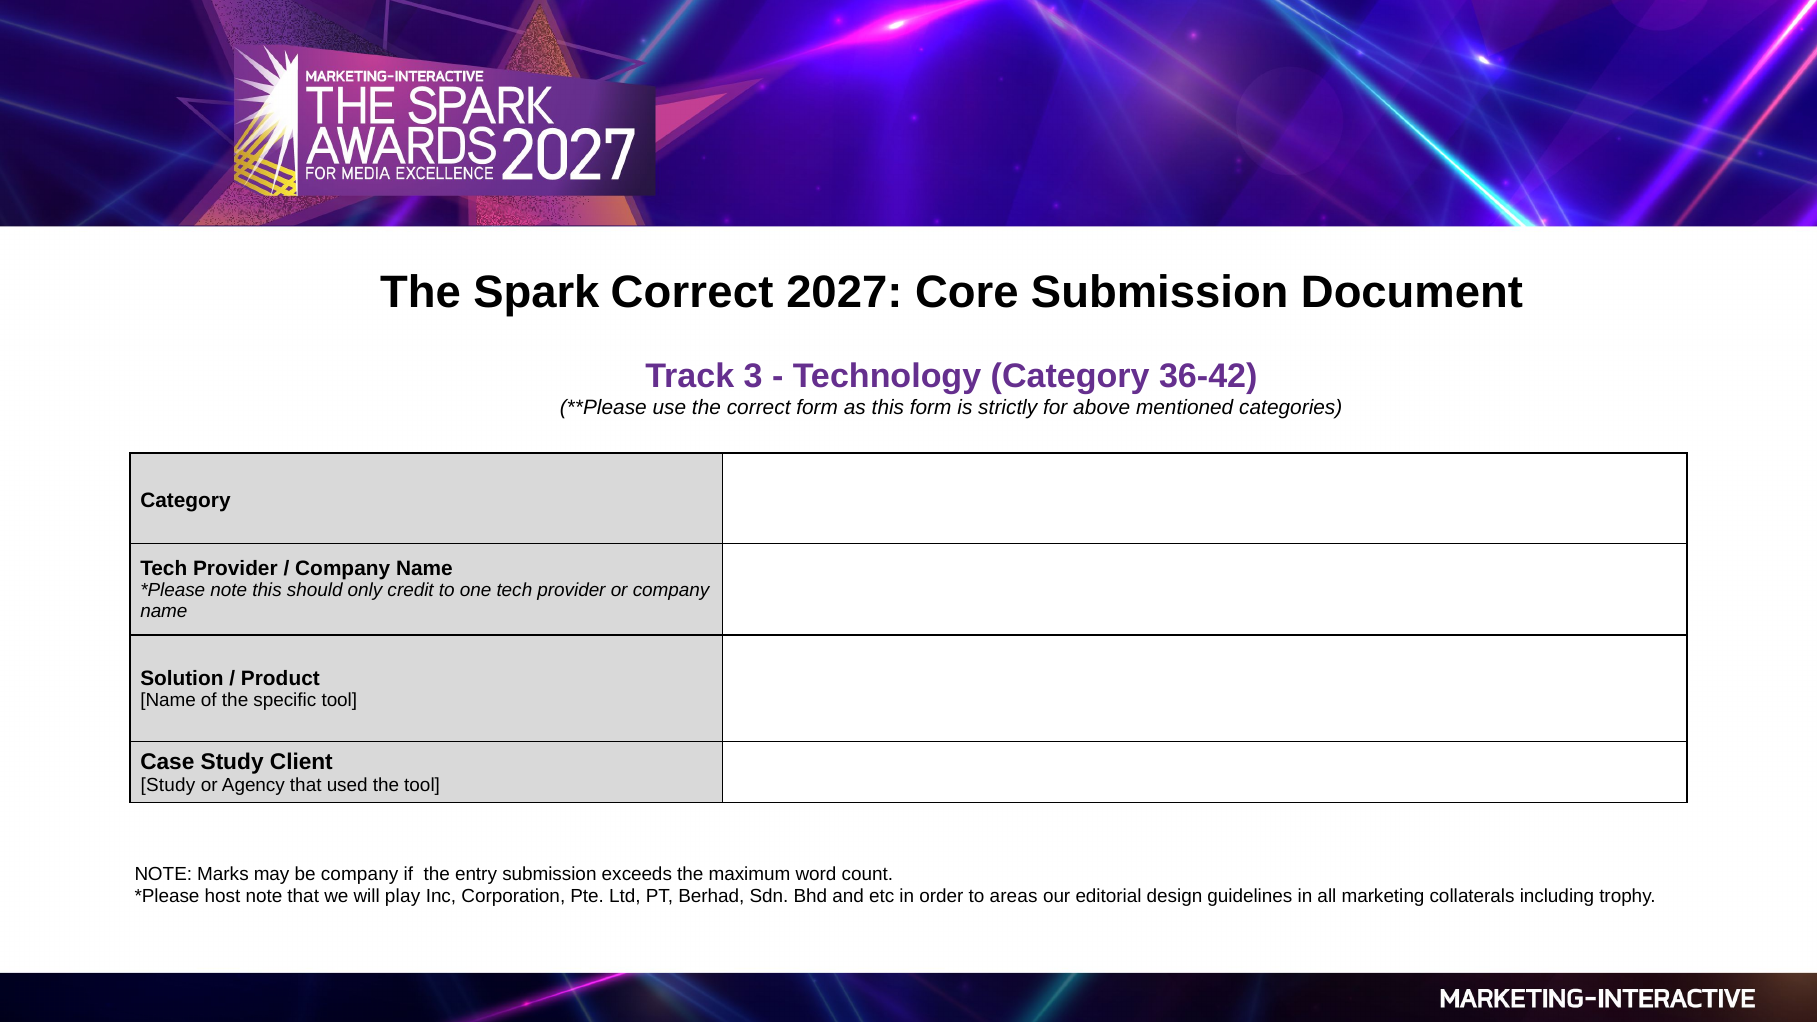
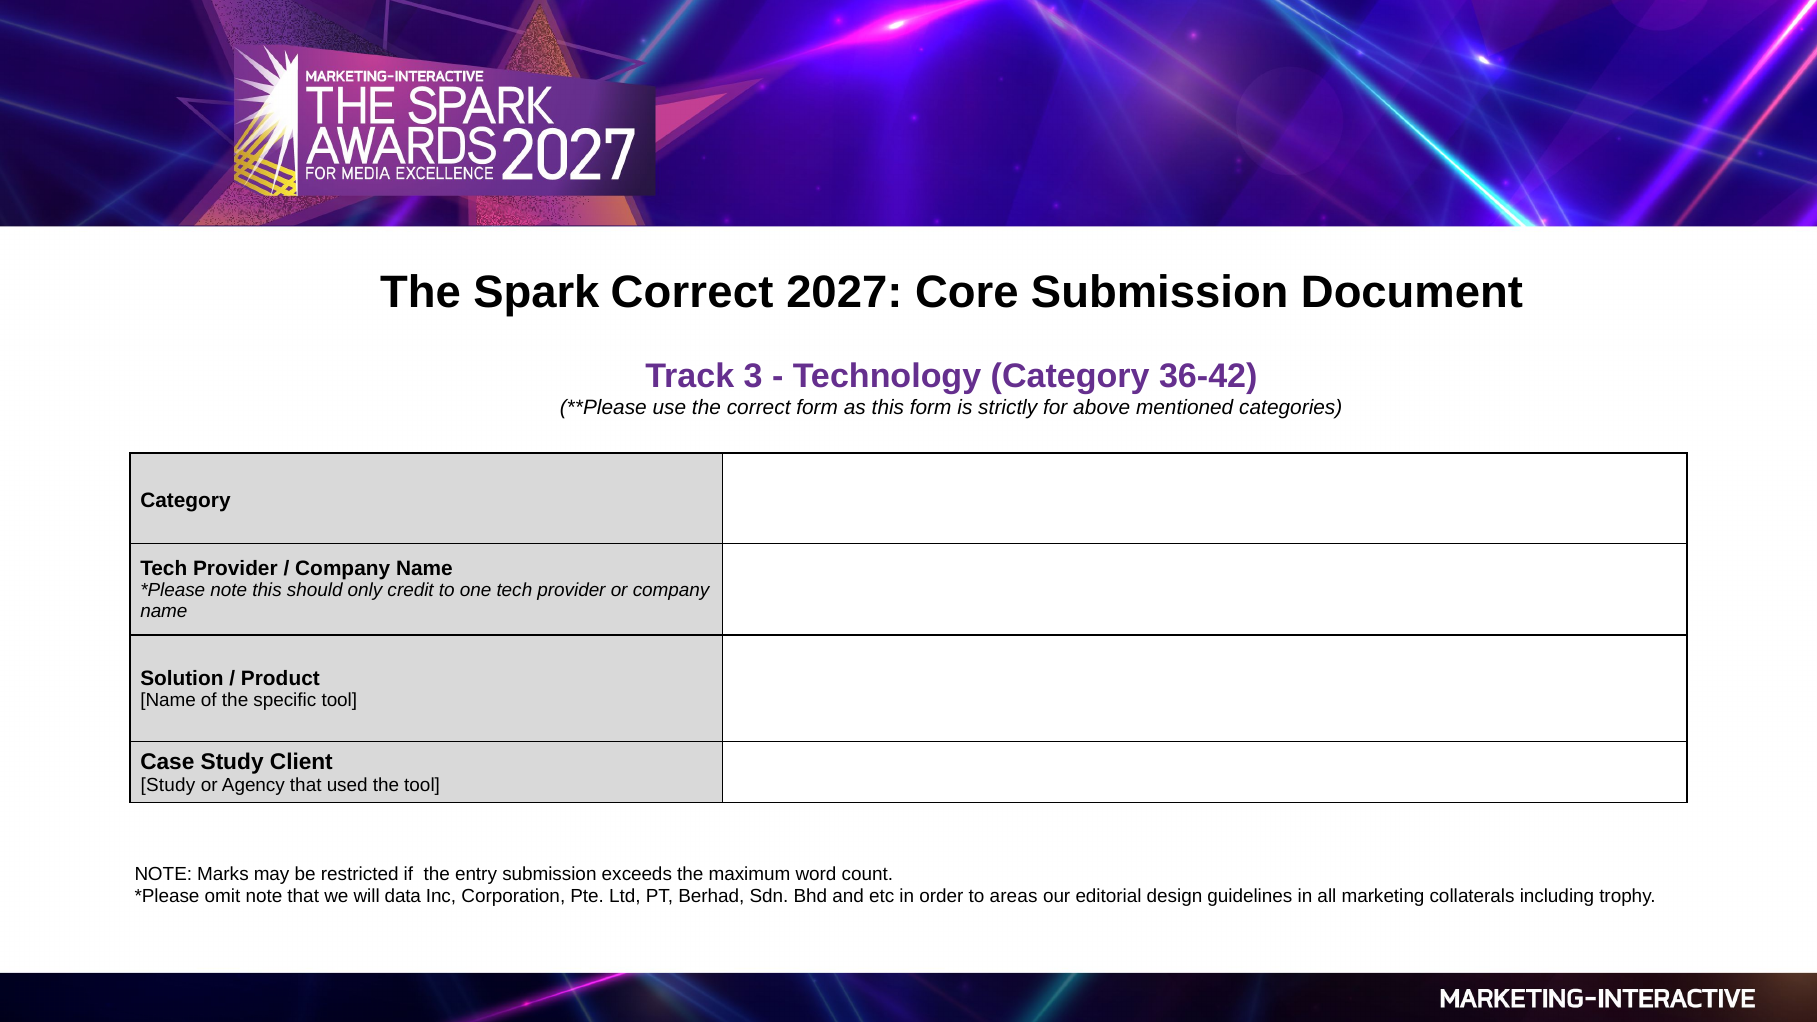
be company: company -> restricted
host: host -> omit
play: play -> data
